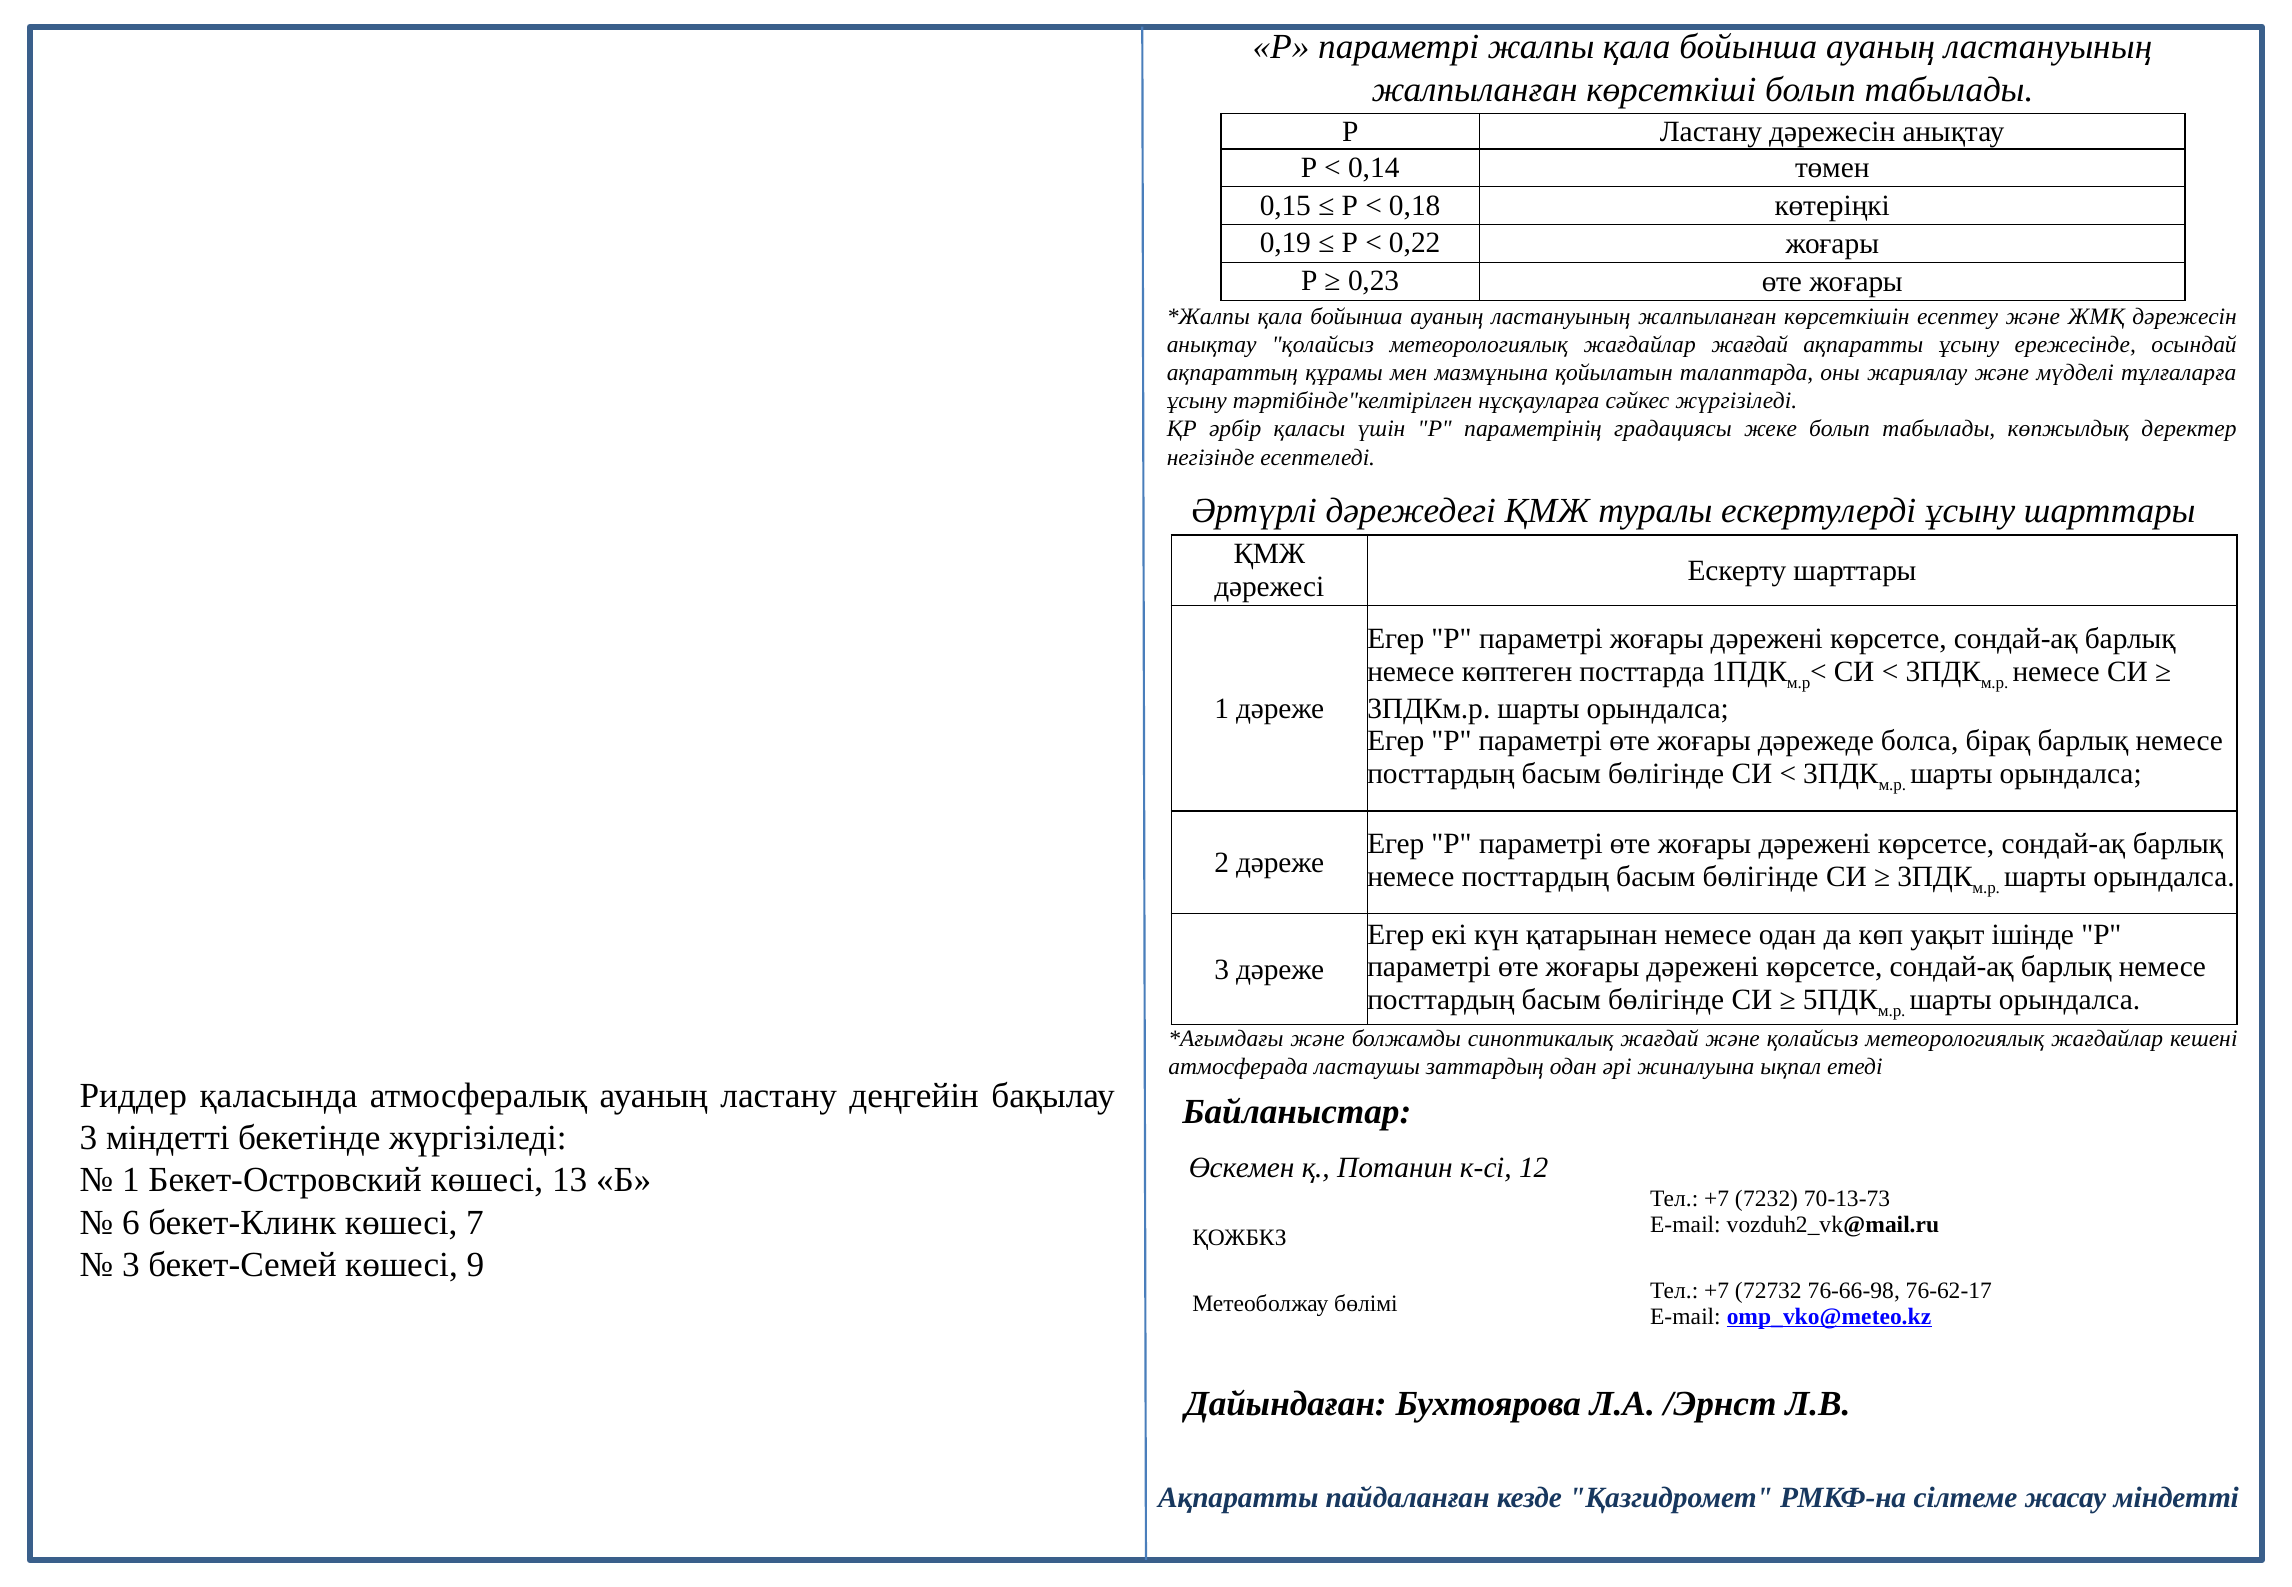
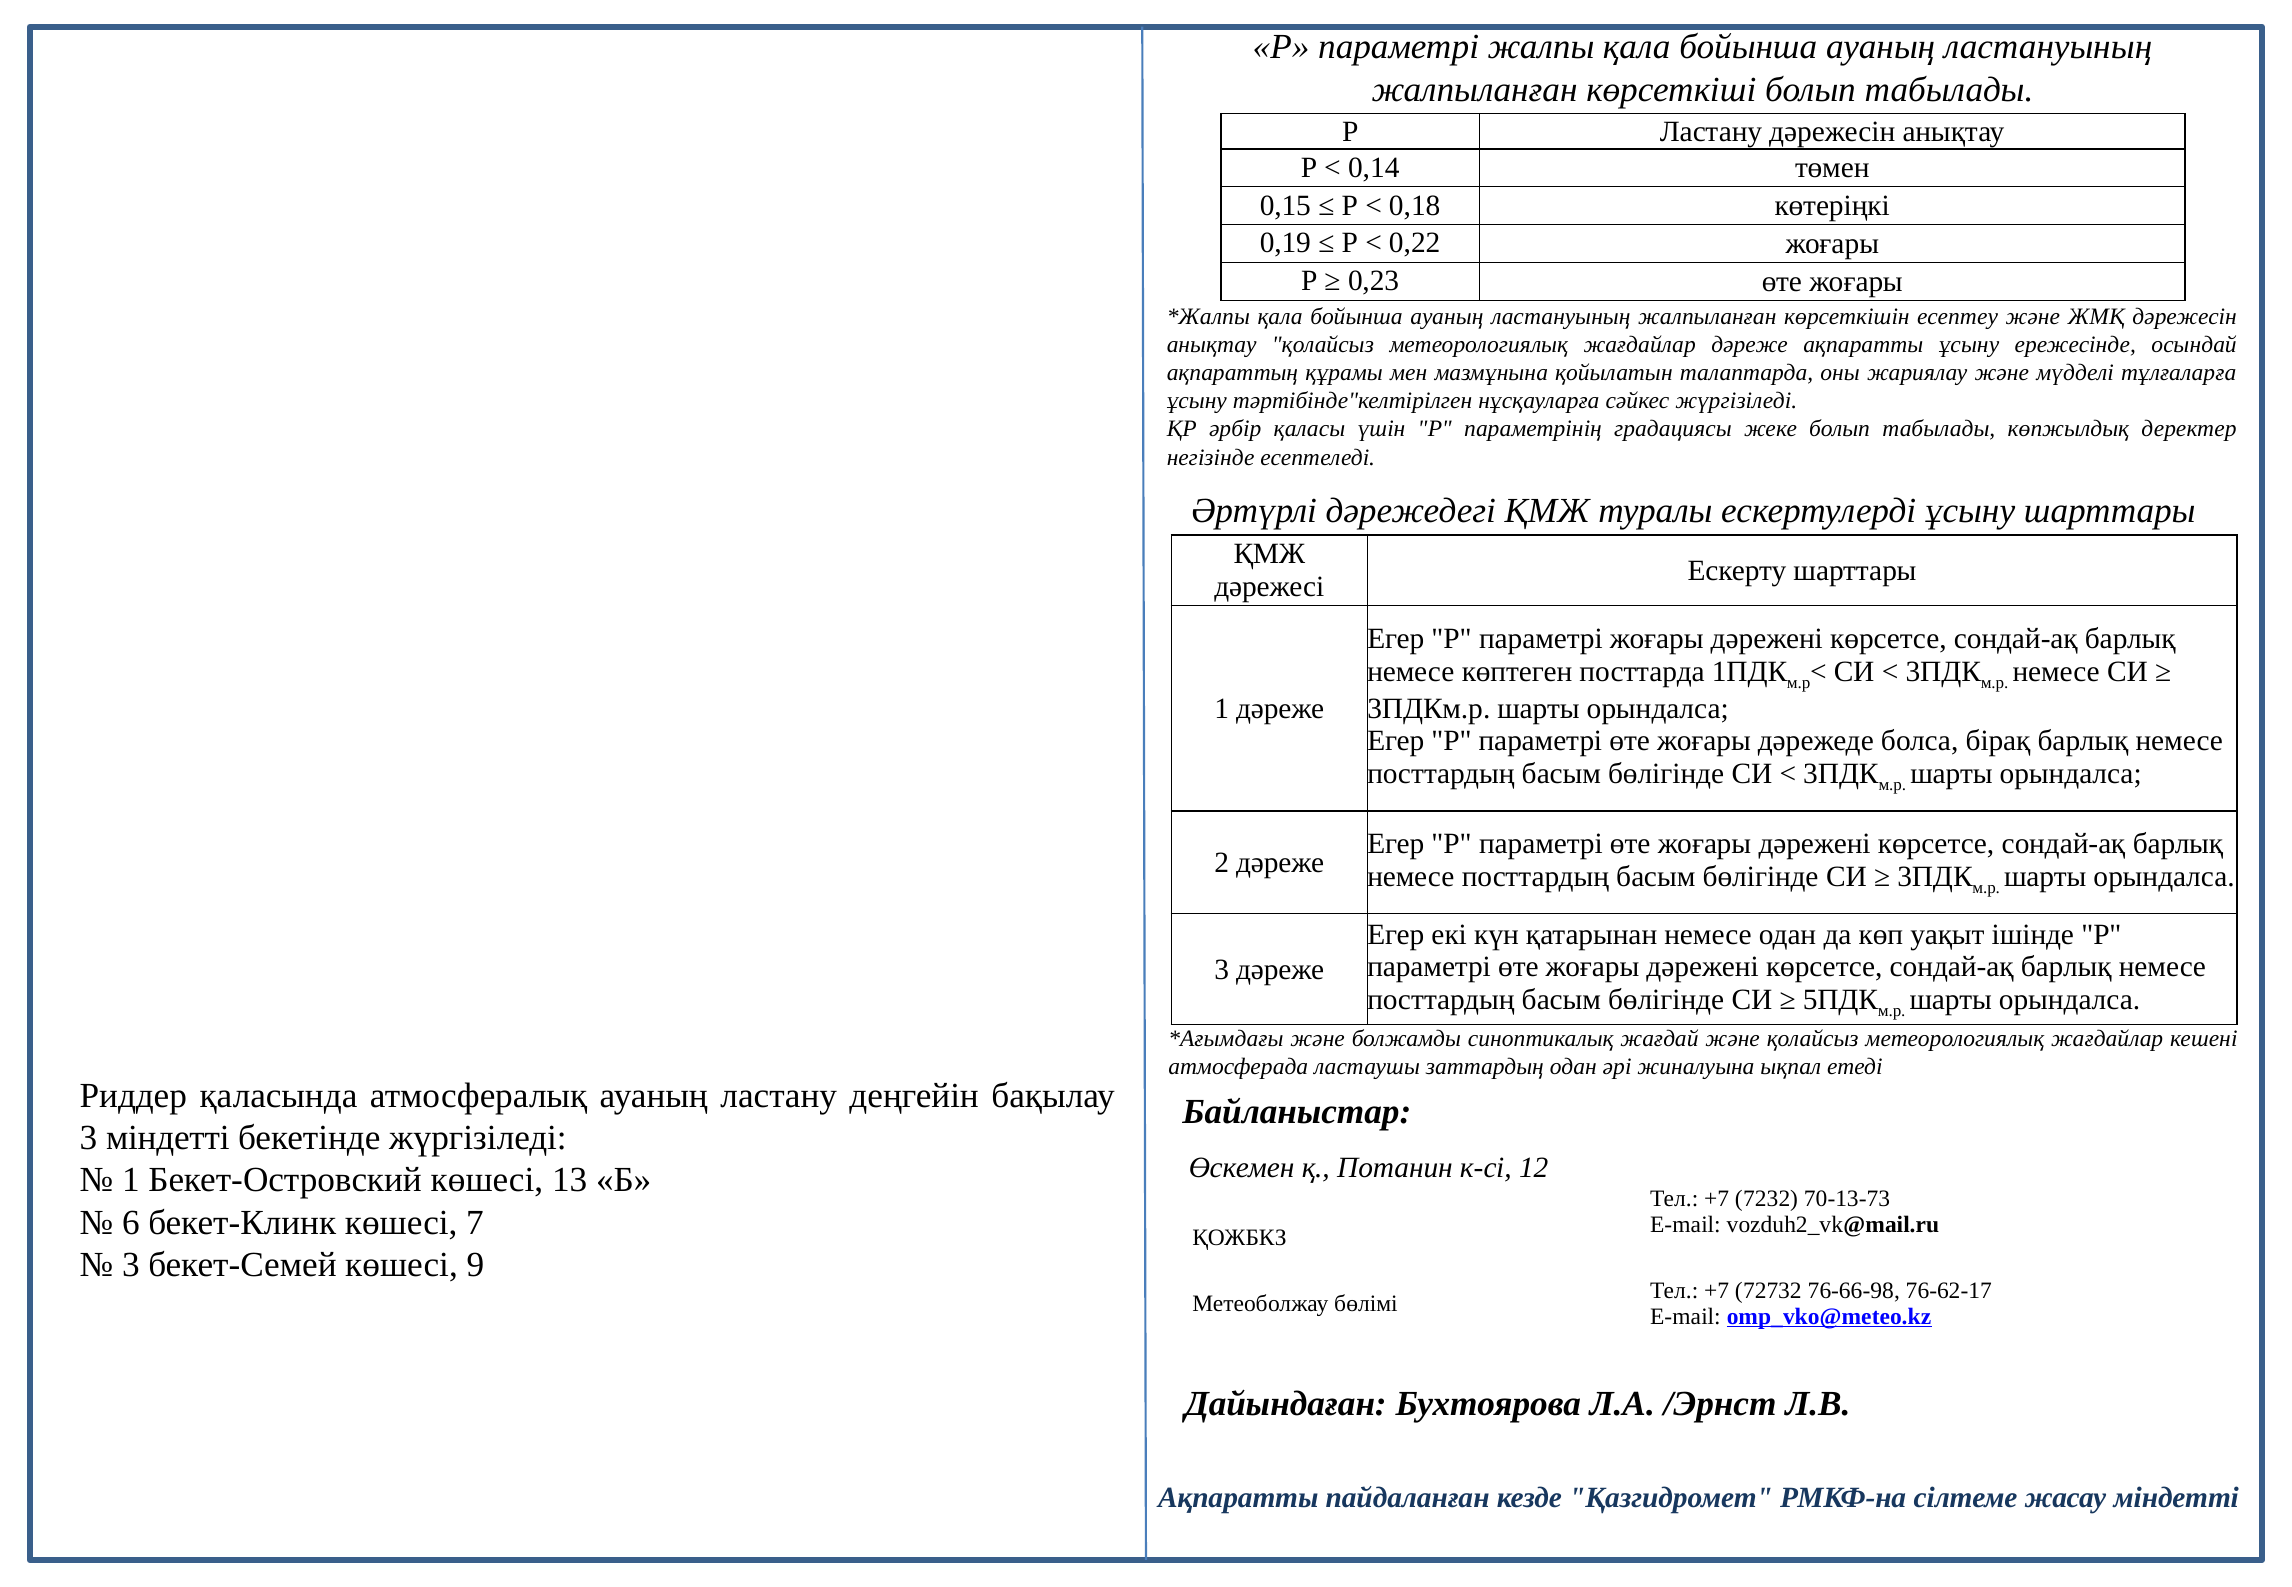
жағдайлар жағдай: жағдай -> дәреже
